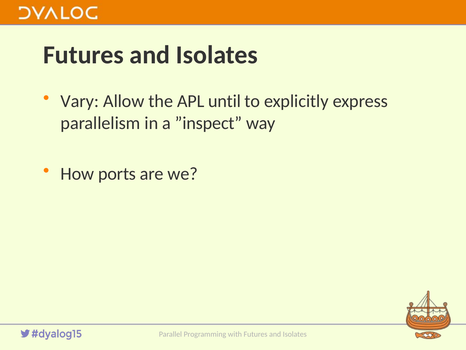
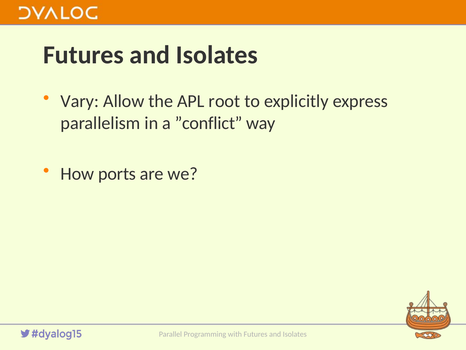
until: until -> root
”inspect: ”inspect -> ”conflict
